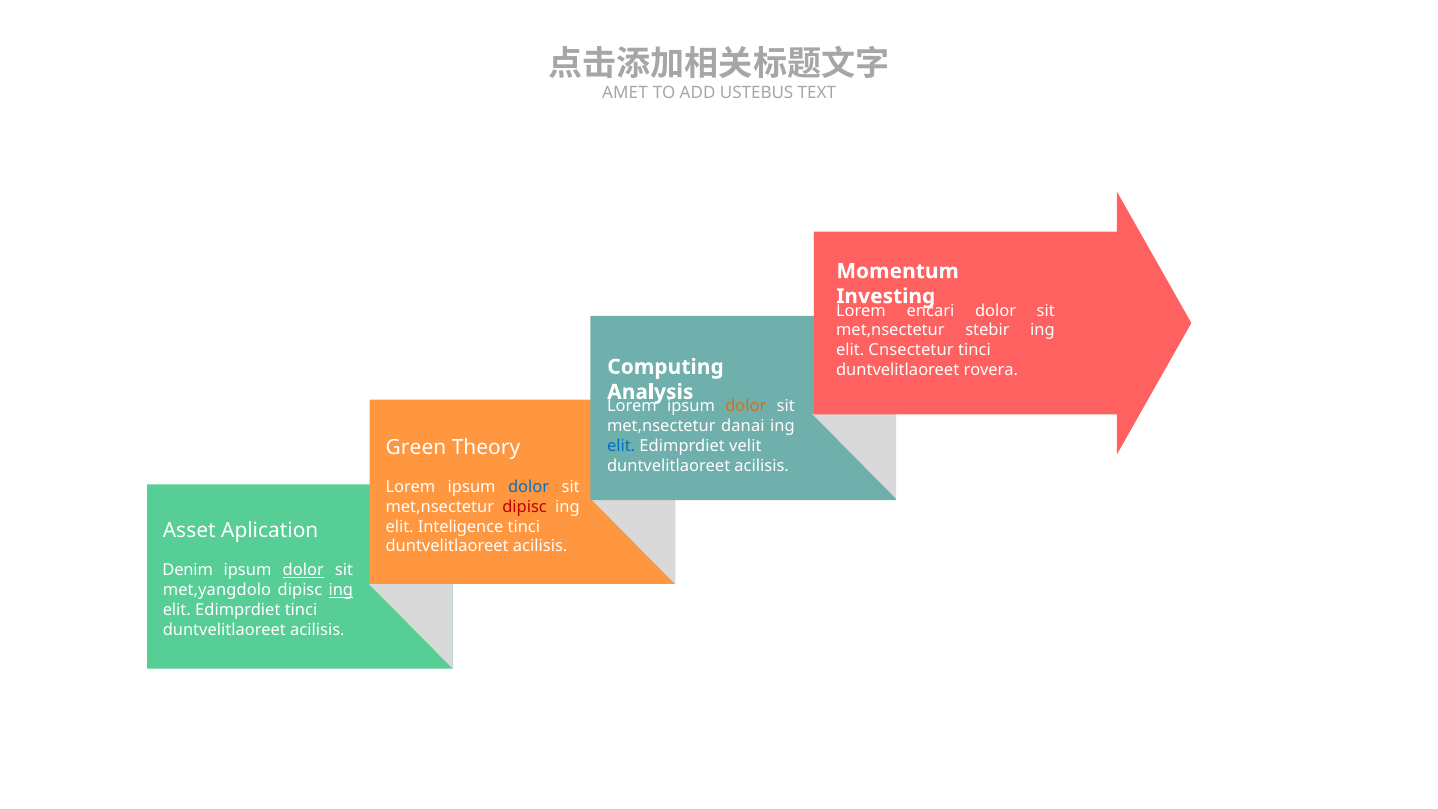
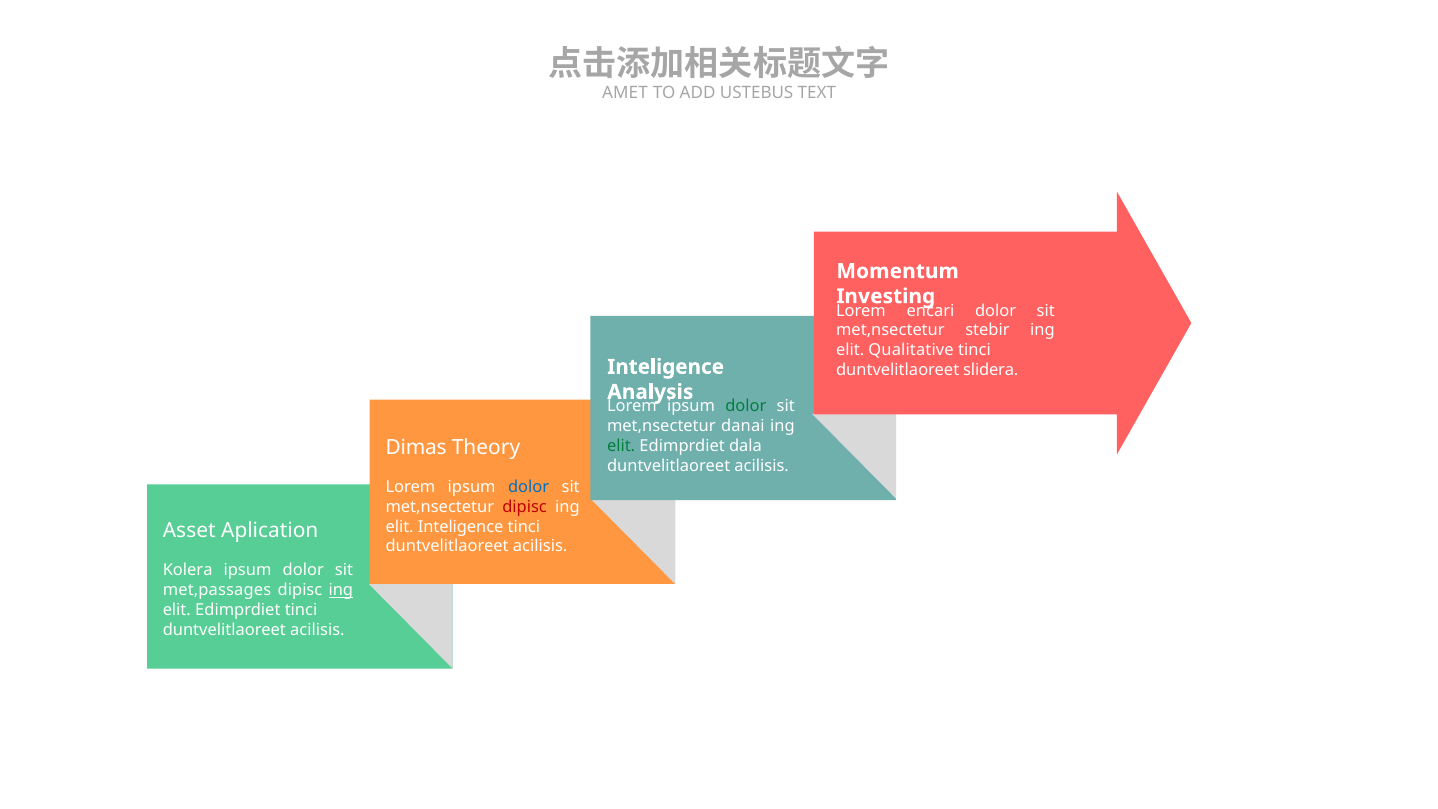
Cnsectetur: Cnsectetur -> Qualitative
Computing at (666, 367): Computing -> Inteligence
rovera: rovera -> slidera
dolor at (746, 406) colour: orange -> green
elit at (621, 446) colour: blue -> green
velit: velit -> dala
Green: Green -> Dimas
Denim: Denim -> Kolera
dolor at (303, 570) underline: present -> none
met,yangdolo: met,yangdolo -> met,passages
